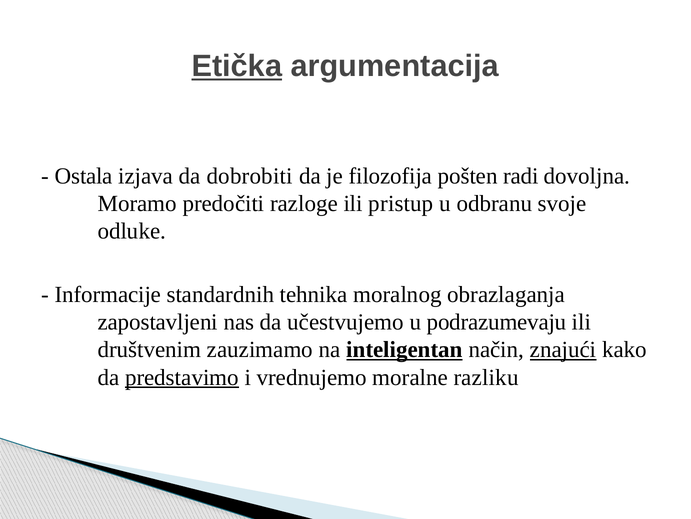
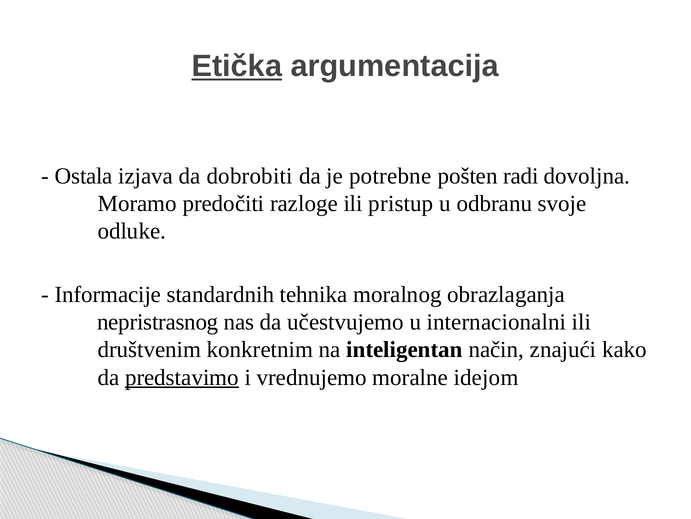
filozofija: filozofija -> potrebne
zapostavljeni: zapostavljeni -> nepristrasnog
podrazumevaju: podrazumevaju -> internacionalni
zauzimamo: zauzimamo -> konkretnim
inteligentan underline: present -> none
znajući underline: present -> none
razliku: razliku -> idejom
